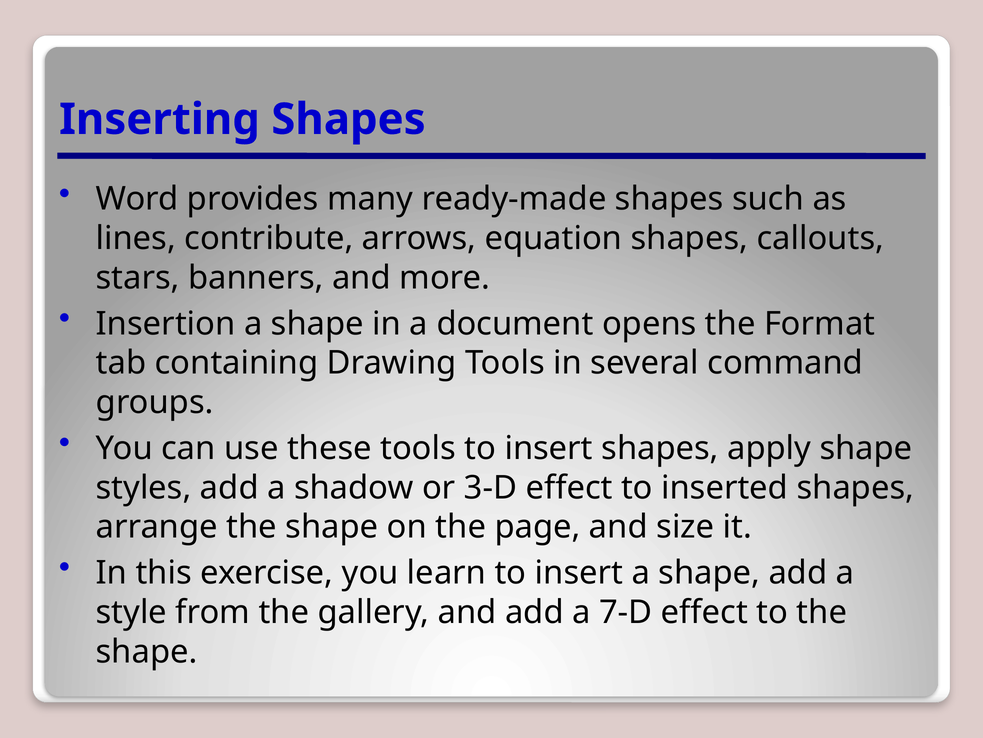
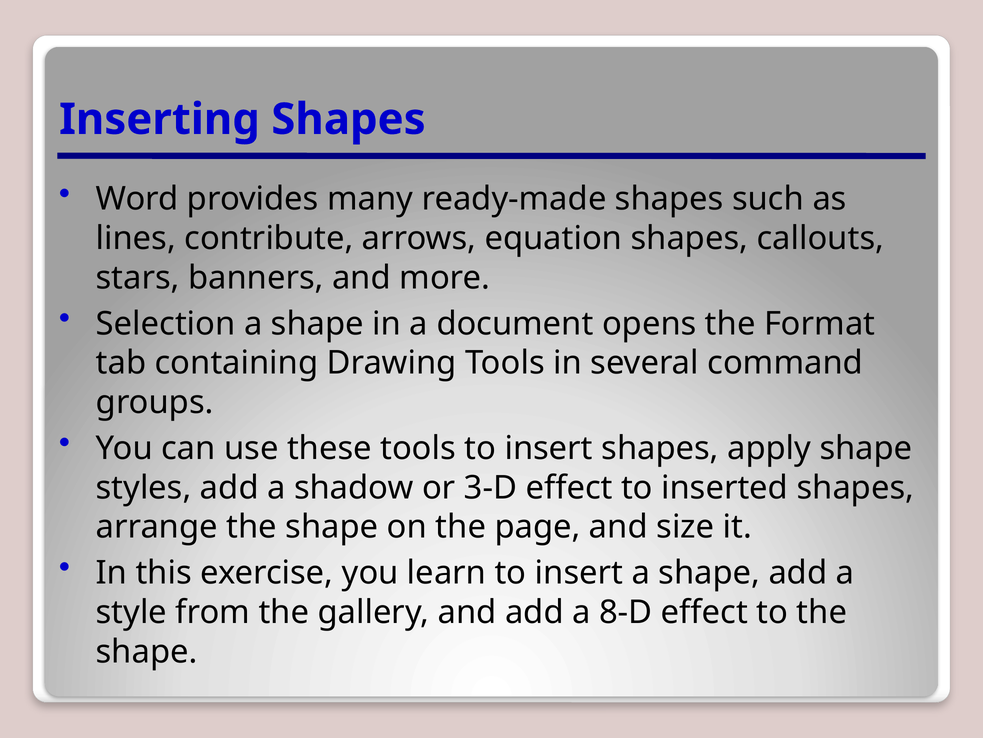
Insertion: Insertion -> Selection
7-D: 7-D -> 8-D
